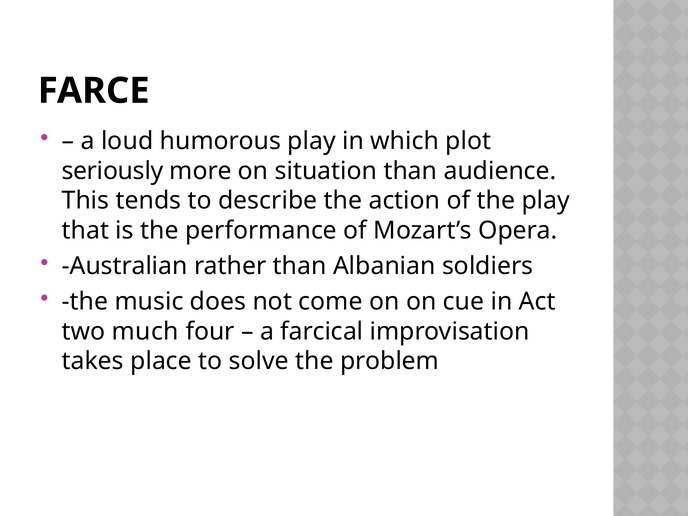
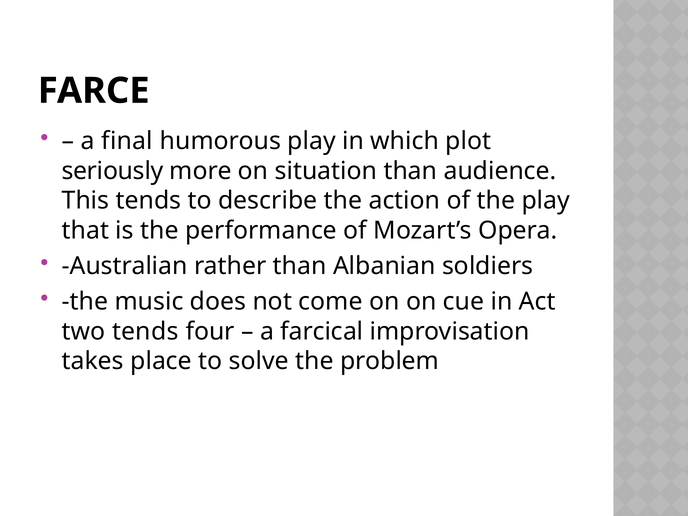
loud: loud -> final
two much: much -> tends
